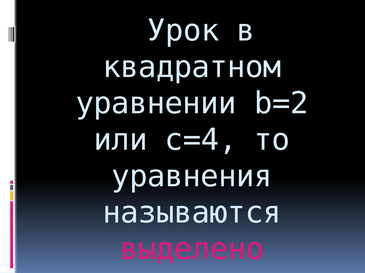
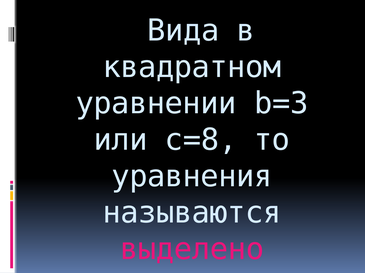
Урок: Урок -> Вида
b=2: b=2 -> b=3
с=4: с=4 -> с=8
